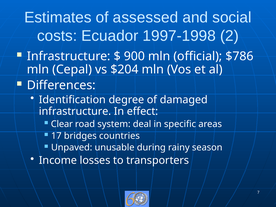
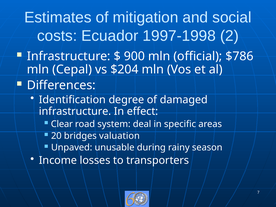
assessed: assessed -> mitigation
17: 17 -> 20
countries: countries -> valuation
